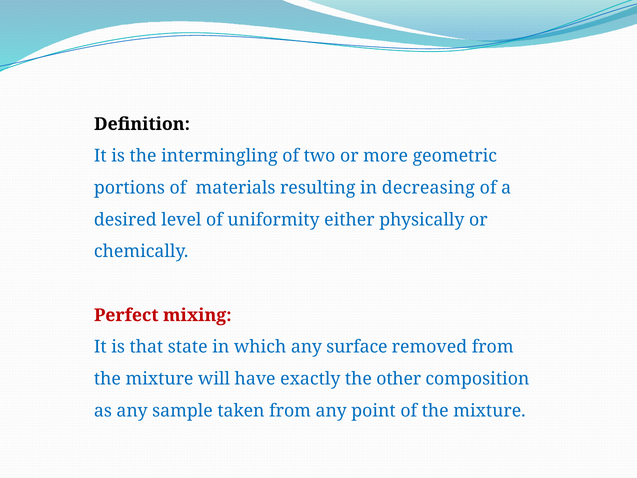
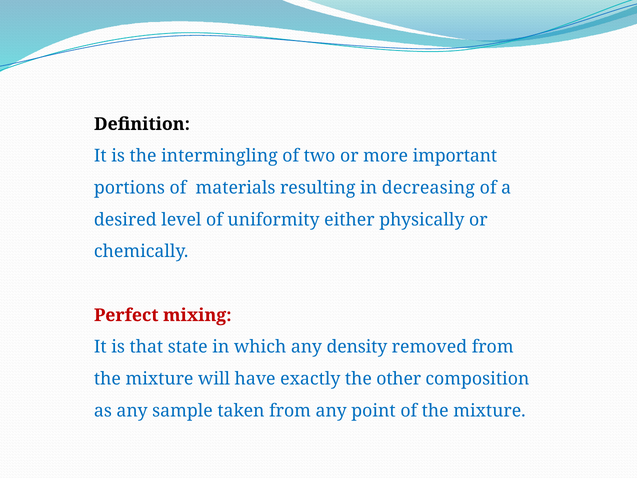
geometric: geometric -> important
surface: surface -> density
